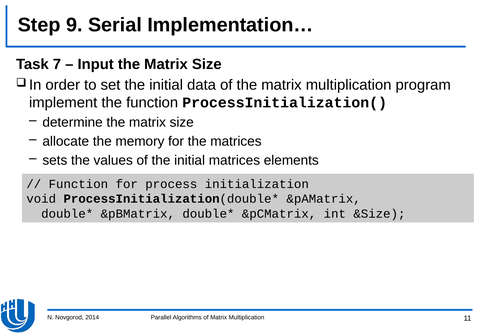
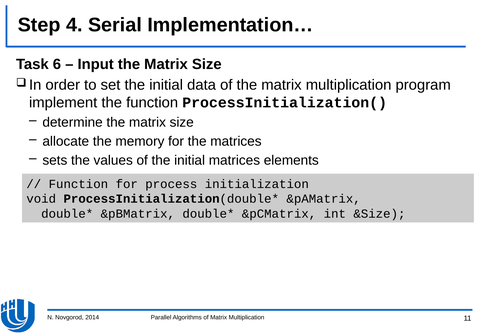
9: 9 -> 4
7: 7 -> 6
